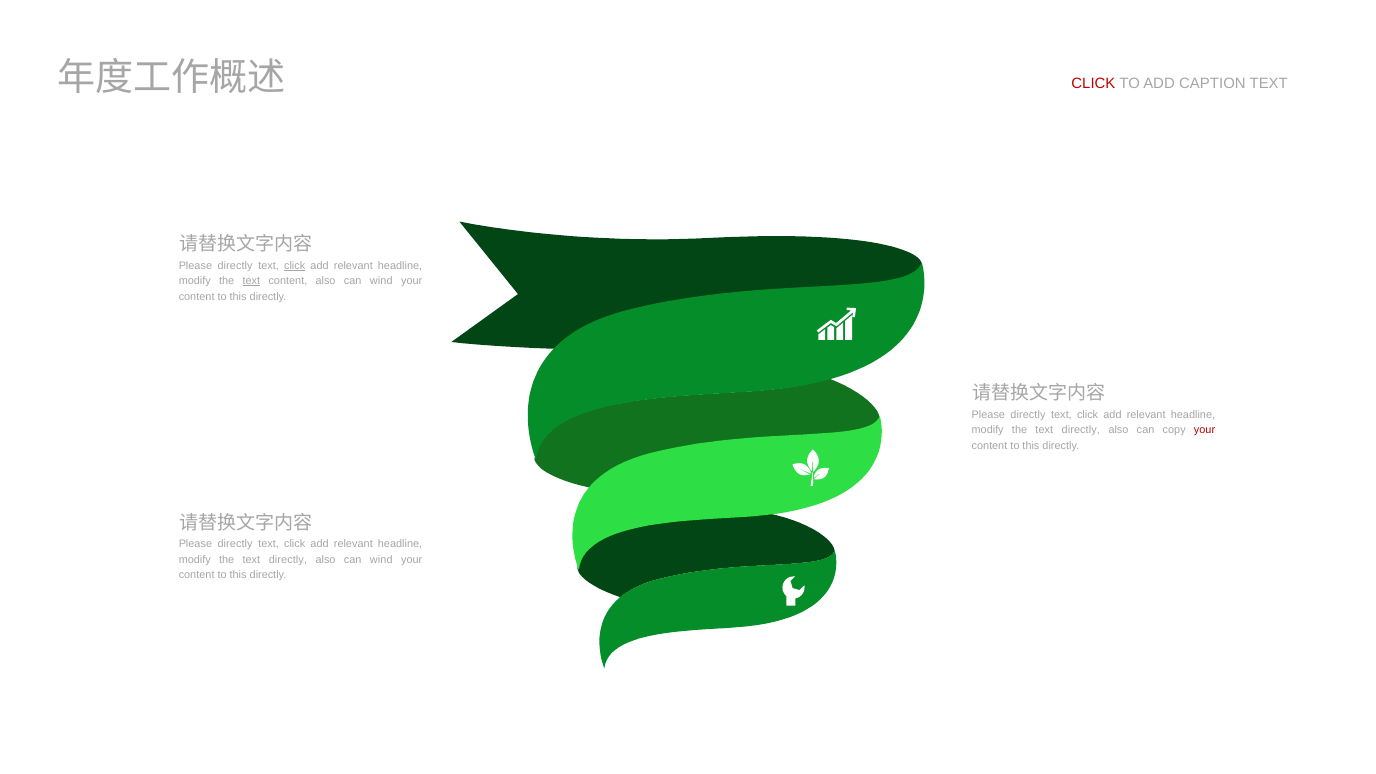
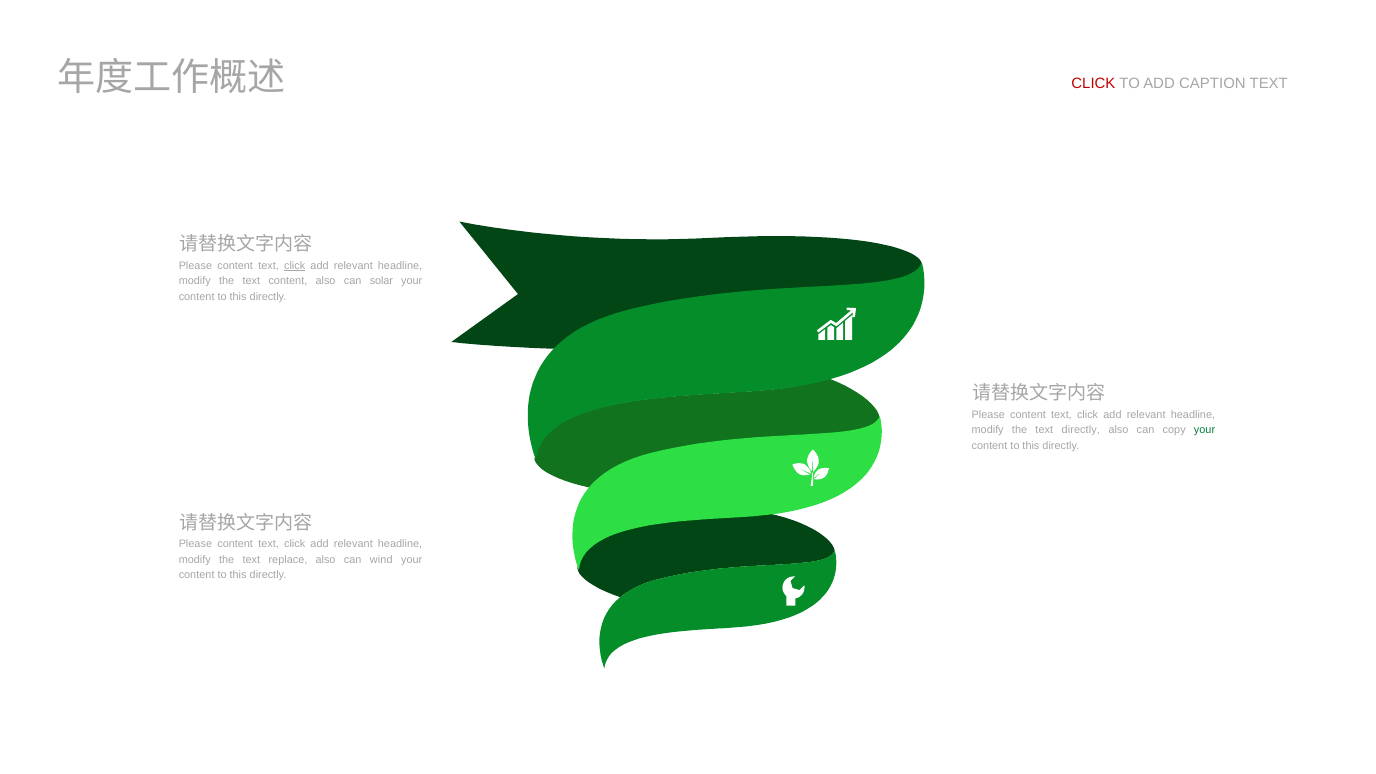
directly at (235, 265): directly -> content
text at (251, 281) underline: present -> none
content also can wind: wind -> solar
directly at (1028, 414): directly -> content
your at (1205, 430) colour: red -> green
directly at (235, 544): directly -> content
directly at (288, 560): directly -> replace
